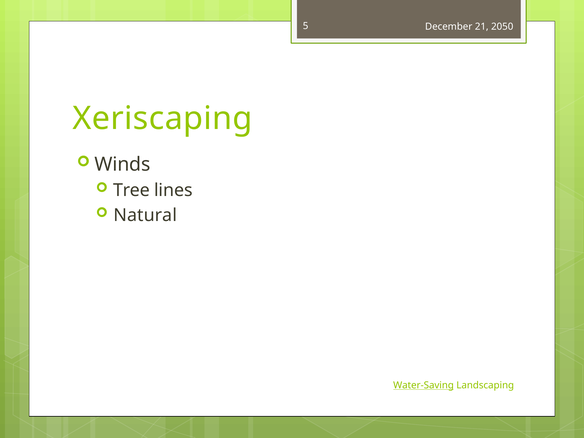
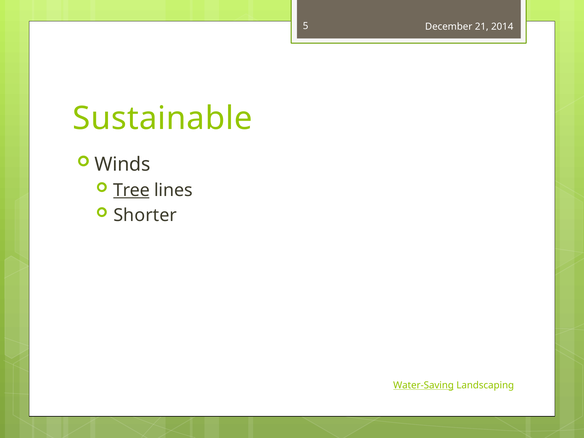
2050: 2050 -> 2014
Xeriscaping: Xeriscaping -> Sustainable
Tree underline: none -> present
Natural: Natural -> Shorter
